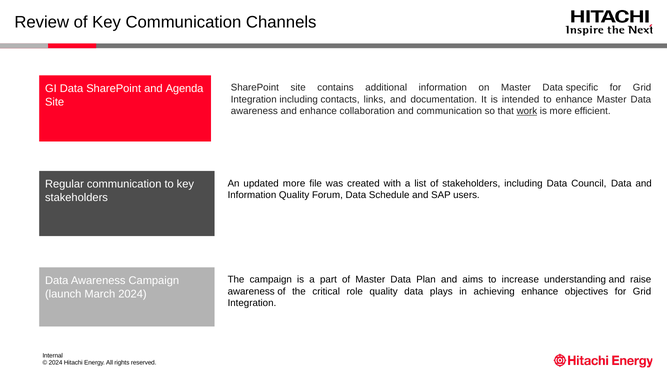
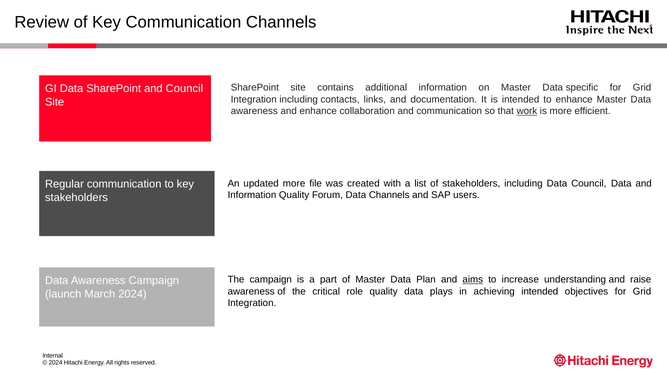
and Agenda: Agenda -> Council
Data Schedule: Schedule -> Channels
aims underline: none -> present
achieving enhance: enhance -> intended
